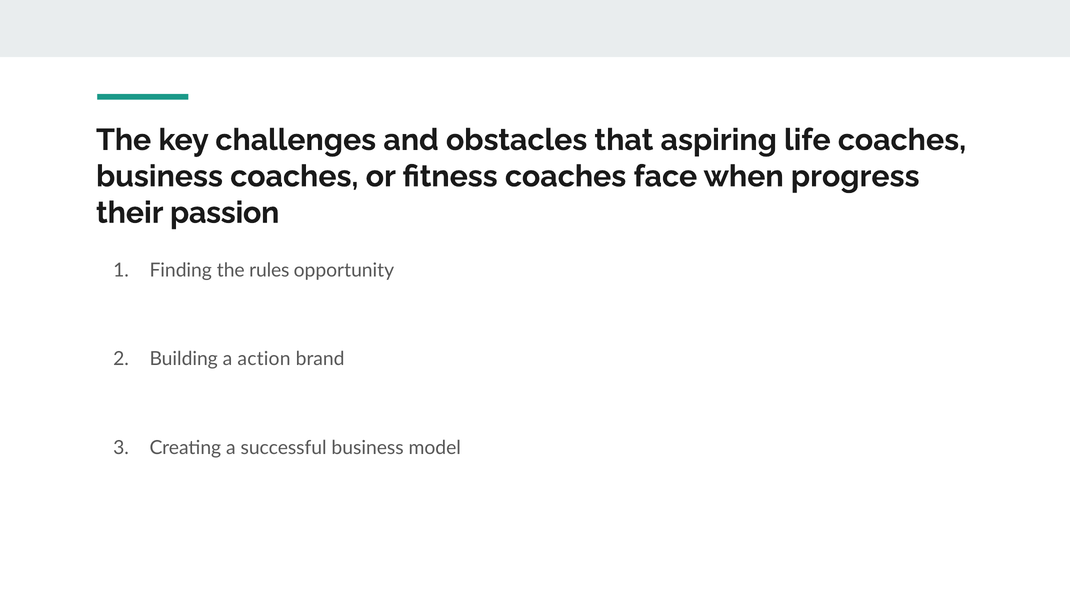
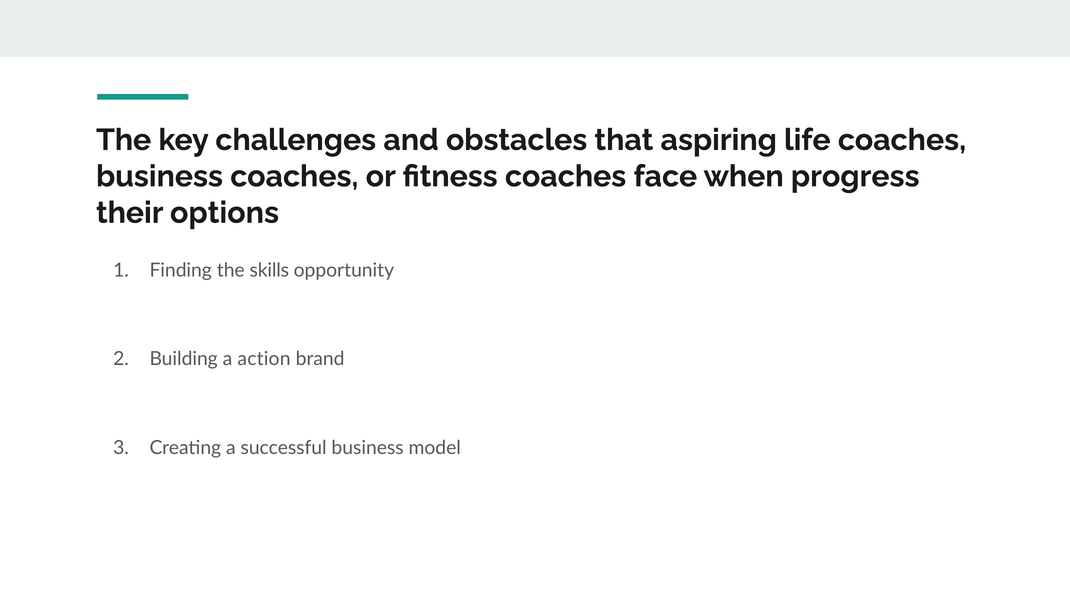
passion: passion -> options
rules: rules -> skills
